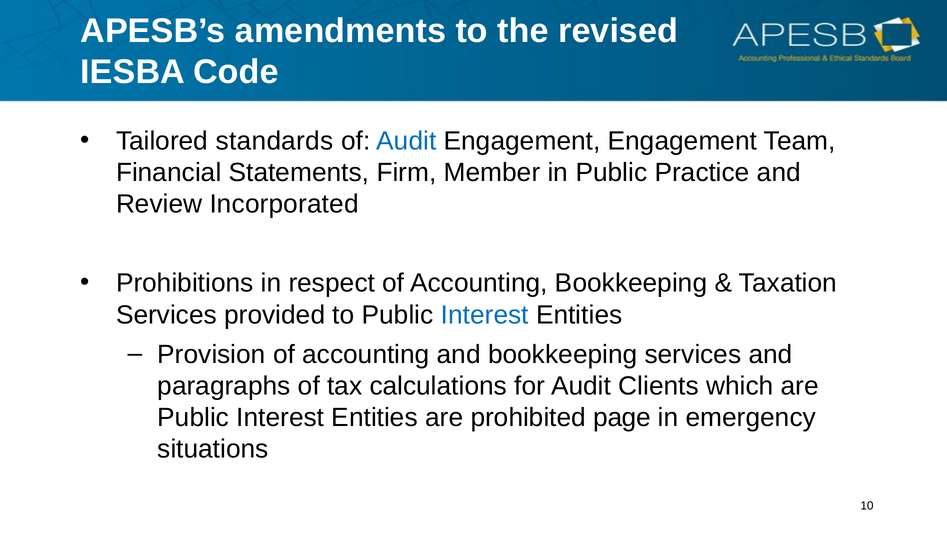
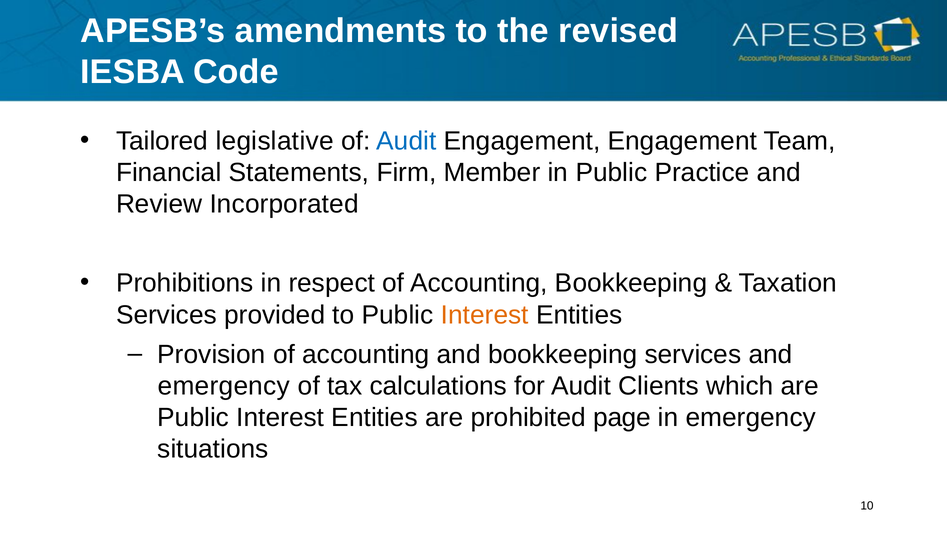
standards: standards -> legislative
Interest at (485, 315) colour: blue -> orange
paragraphs at (224, 386): paragraphs -> emergency
